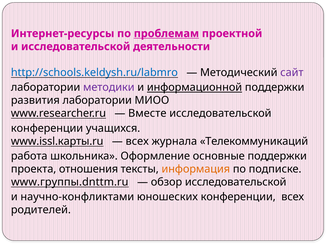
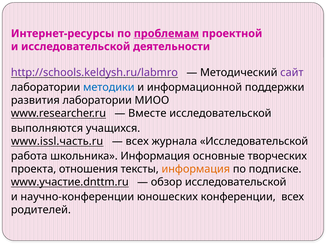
http://schools.keldysh.ru/labmro colour: blue -> purple
методики colour: purple -> blue
информационной underline: present -> none
конференции at (47, 128): конференции -> выполняются
www.issl.карты.ru: www.issl.карты.ru -> www.issl.часть.ru
журнала Телекоммуникаций: Телекоммуникаций -> Исследовательской
школьника Оформление: Оформление -> Информация
основные поддержки: поддержки -> творческих
www.группы.dnttm.ru: www.группы.dnttm.ru -> www.участие.dnttm.ru
научно-конфликтами: научно-конфликтами -> научно-конференции
